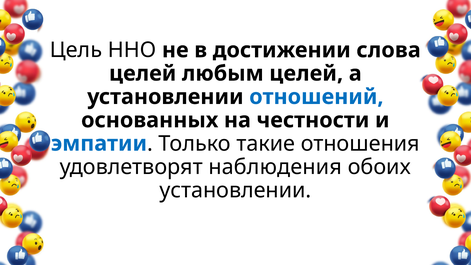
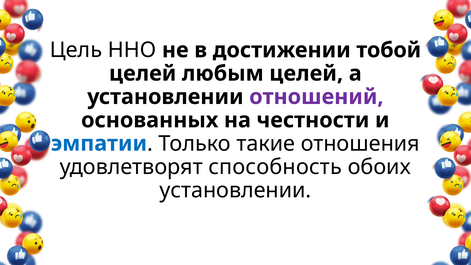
слова: слова -> тобой
отношений colour: blue -> purple
наблюдения: наблюдения -> способность
